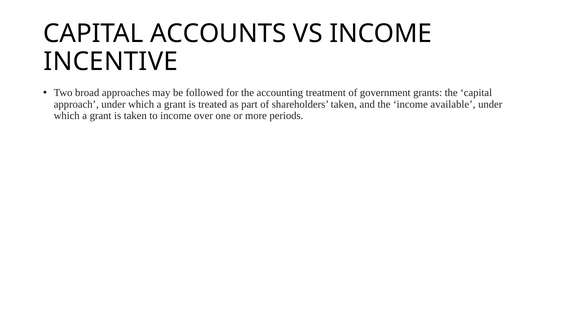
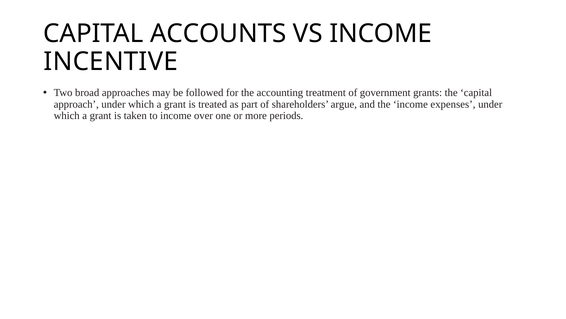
shareholders taken: taken -> argue
available: available -> expenses
